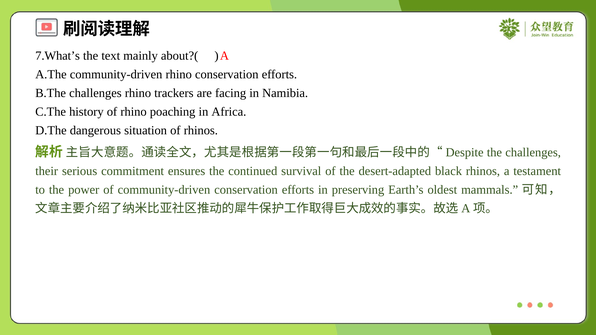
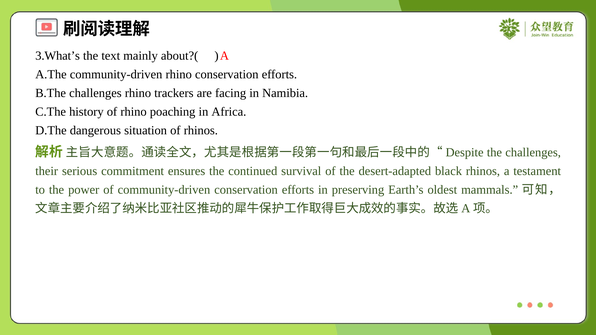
7.What’s: 7.What’s -> 3.What’s
